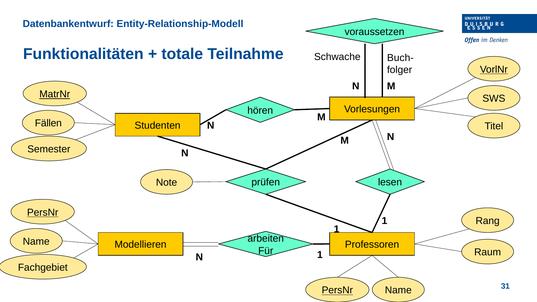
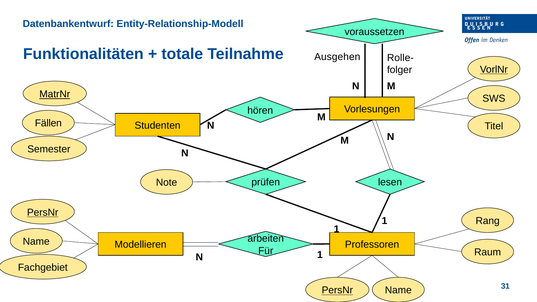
Schwache: Schwache -> Ausgehen
Buch-: Buch- -> Rolle-
